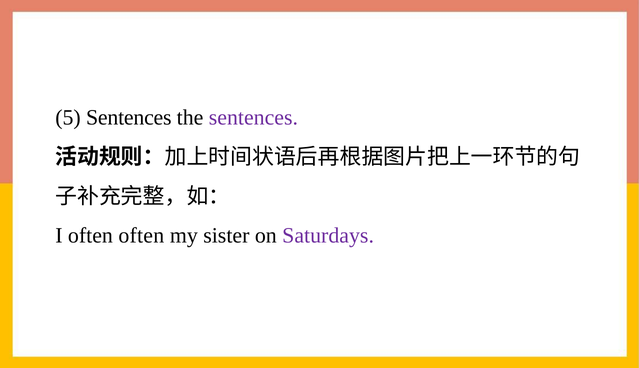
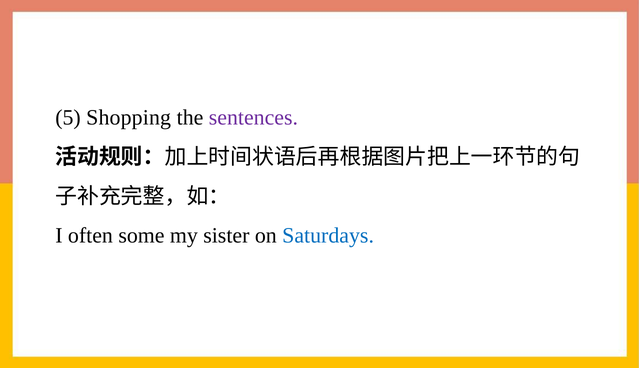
5 Sentences: Sentences -> Shopping
often often: often -> some
Saturdays colour: purple -> blue
